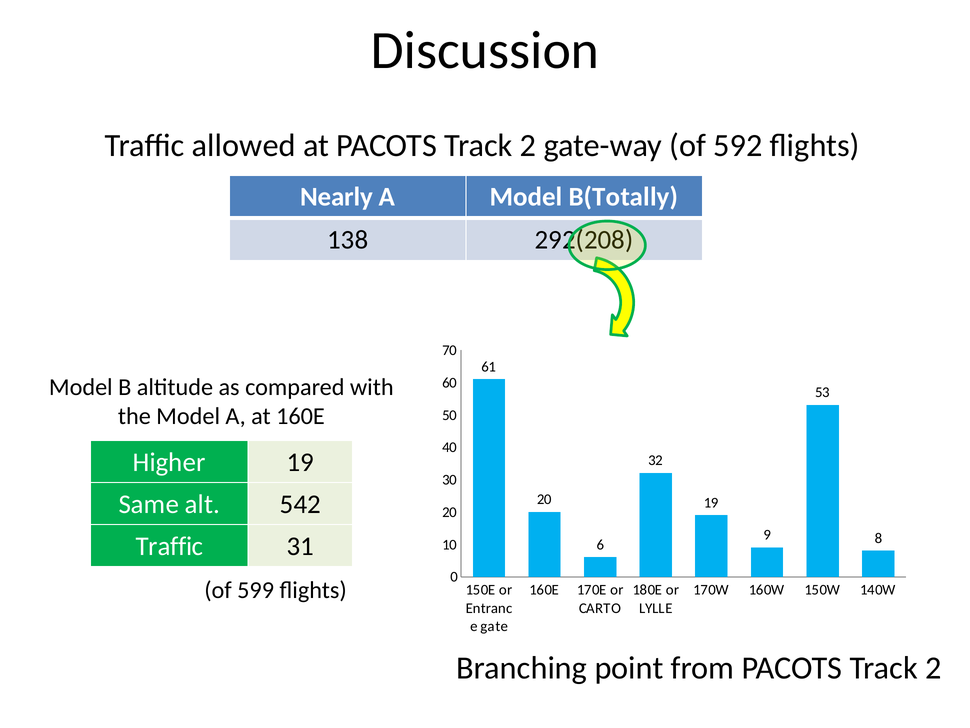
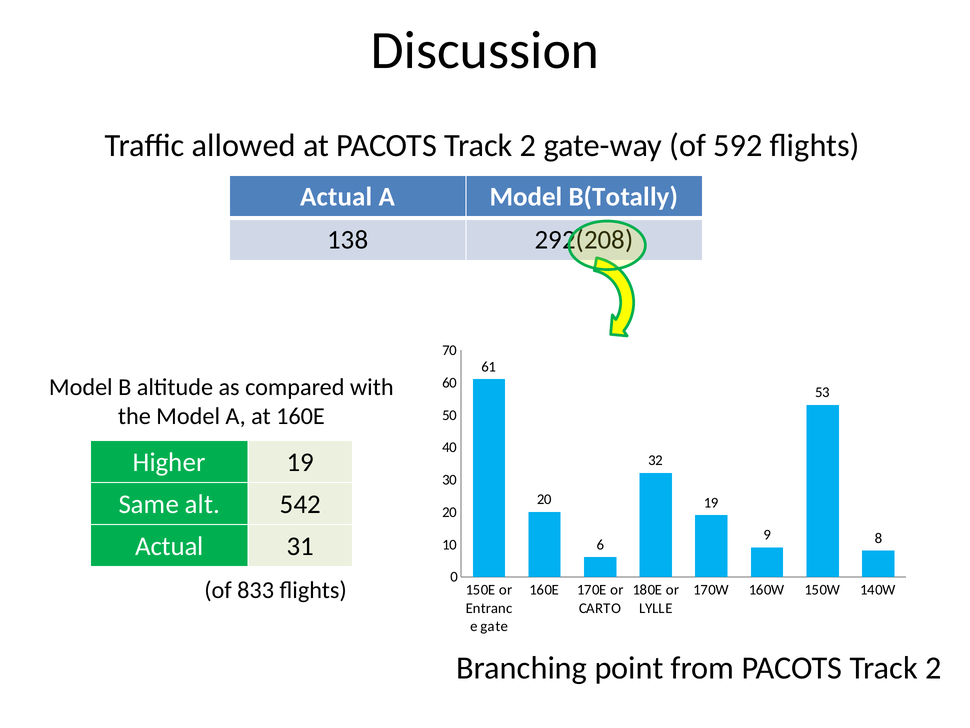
Nearly at (336, 197): Nearly -> Actual
Traffic at (169, 546): Traffic -> Actual
599: 599 -> 833
